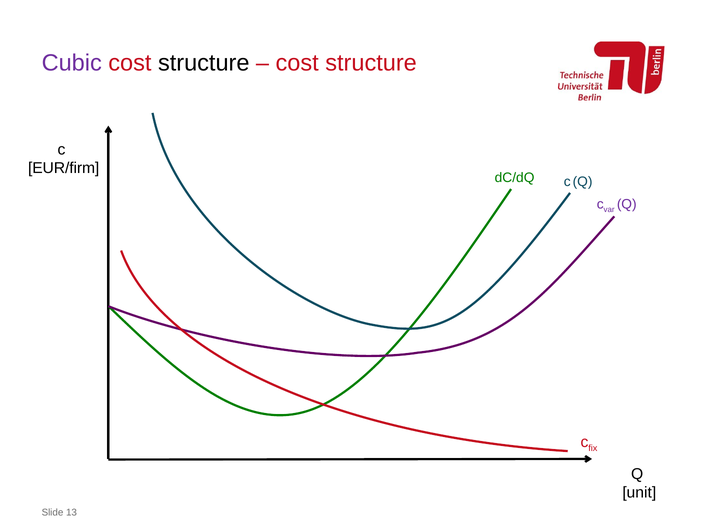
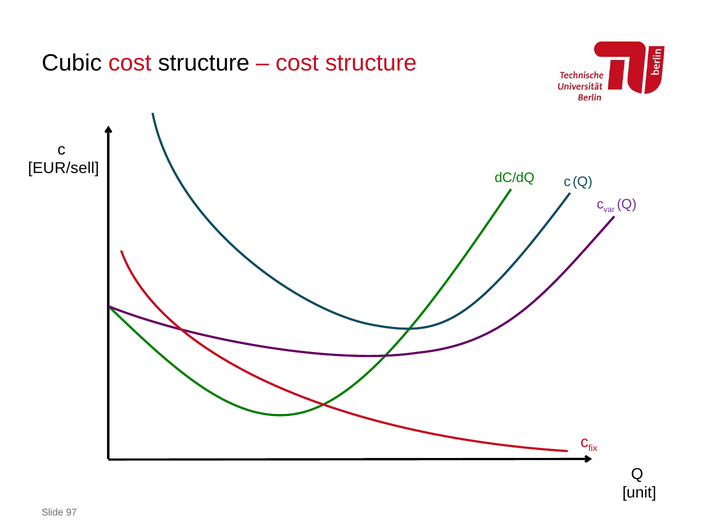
Cubic colour: purple -> black
EUR/firm: EUR/firm -> EUR/sell
13: 13 -> 97
